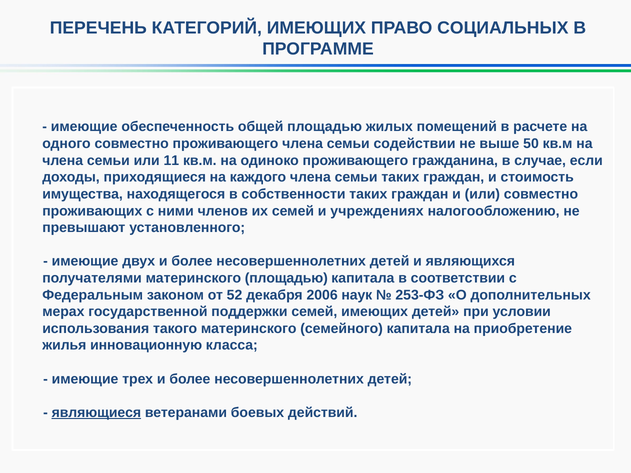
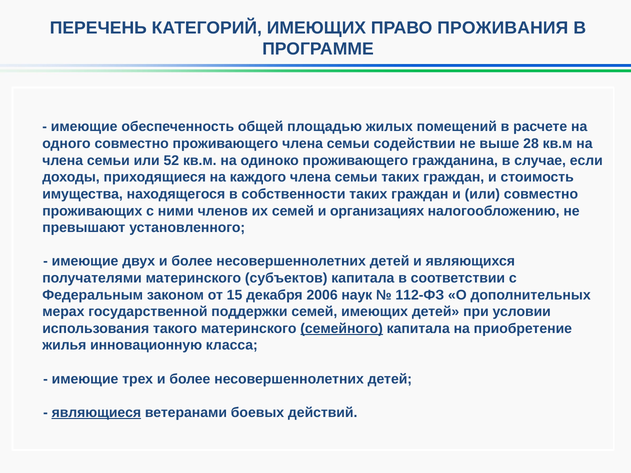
СОЦИАЛЬНЫХ: СОЦИАЛЬНЫХ -> ПРОЖИВАНИЯ
50: 50 -> 28
11: 11 -> 52
учреждениях: учреждениях -> организациях
материнского площадью: площадью -> субъектов
52: 52 -> 15
253-ФЗ: 253-ФЗ -> 112-ФЗ
семейного underline: none -> present
